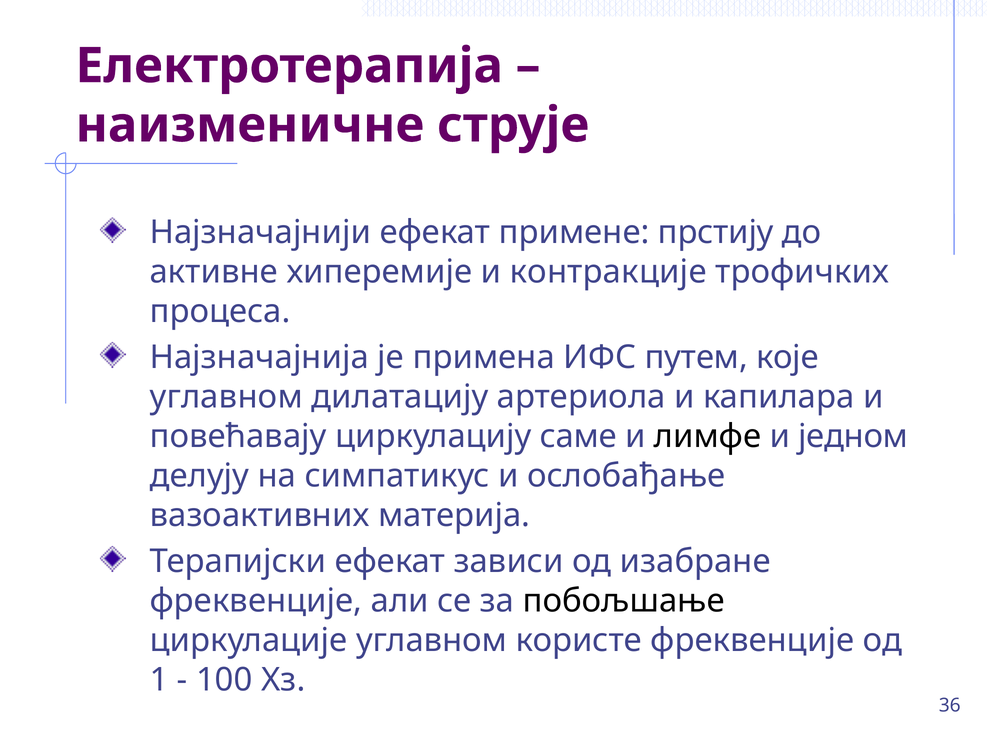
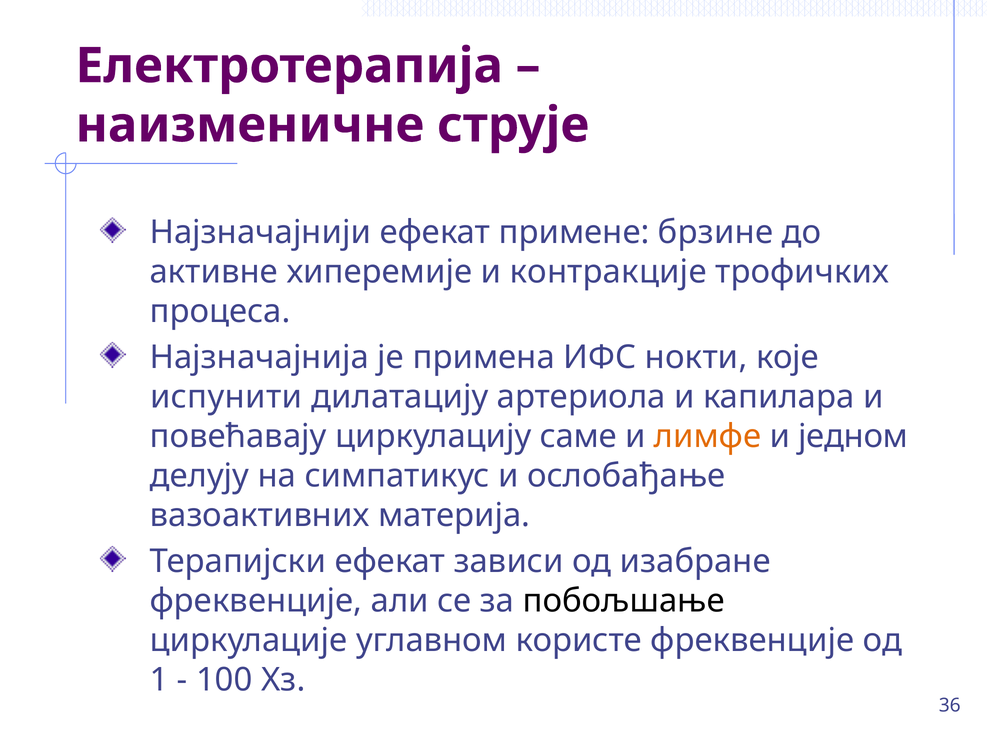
прстију: прстију -> брзине
путем: путем -> нокти
углавном at (226, 397): углавном -> испунити
лимфе colour: black -> orange
